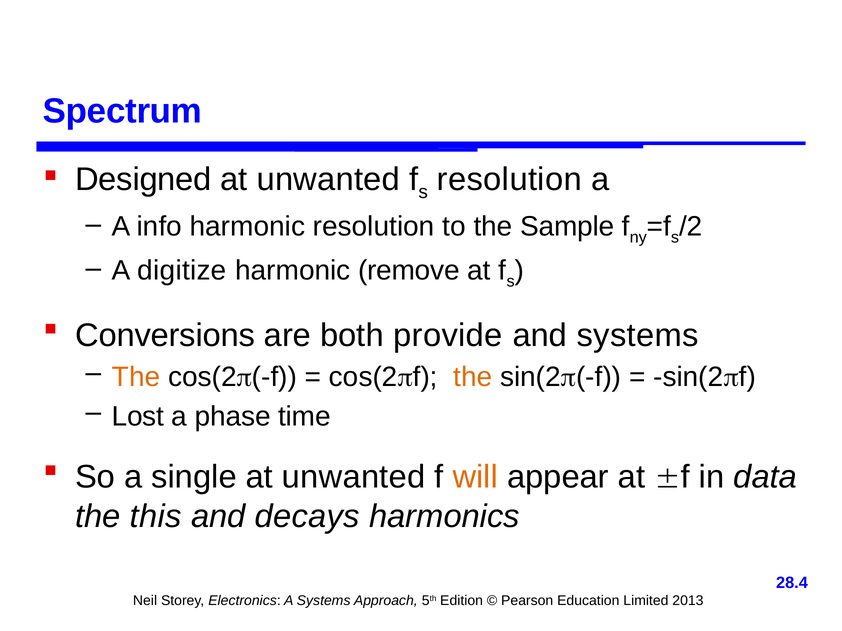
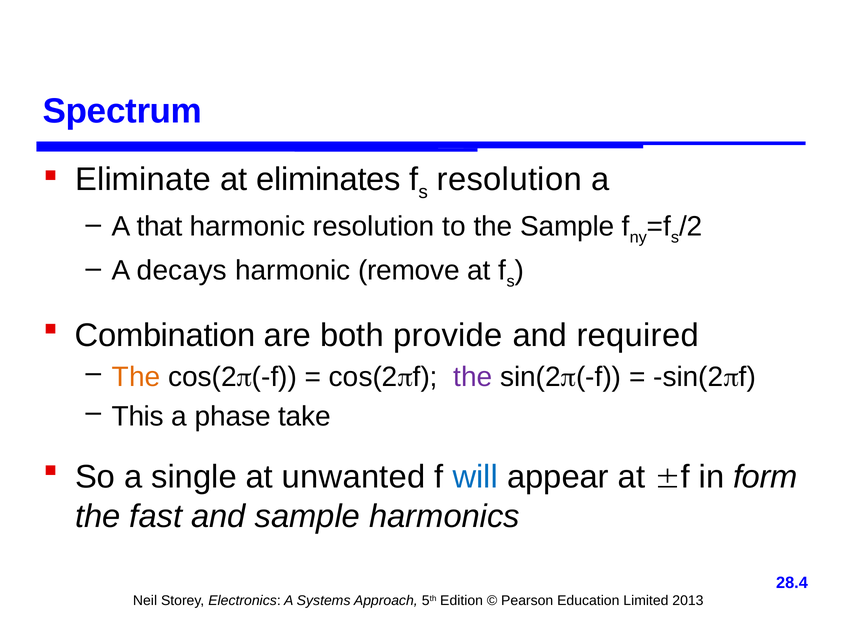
Designed: Designed -> Eliminate
unwanted at (328, 179): unwanted -> eliminates
info: info -> that
digitize: digitize -> decays
Conversions: Conversions -> Combination
and systems: systems -> required
the at (473, 378) colour: orange -> purple
Lost: Lost -> This
time: time -> take
will colour: orange -> blue
data: data -> form
this: this -> fast
and decays: decays -> sample
